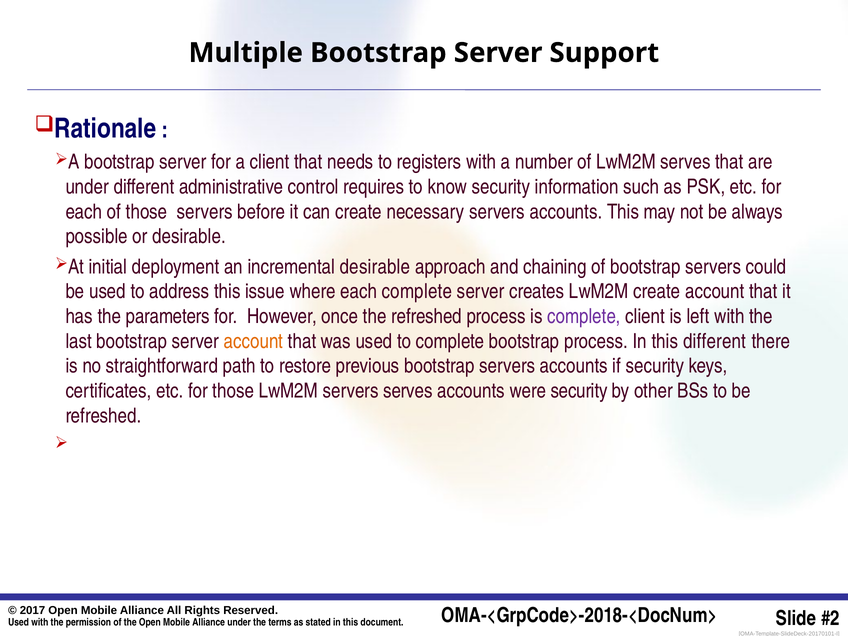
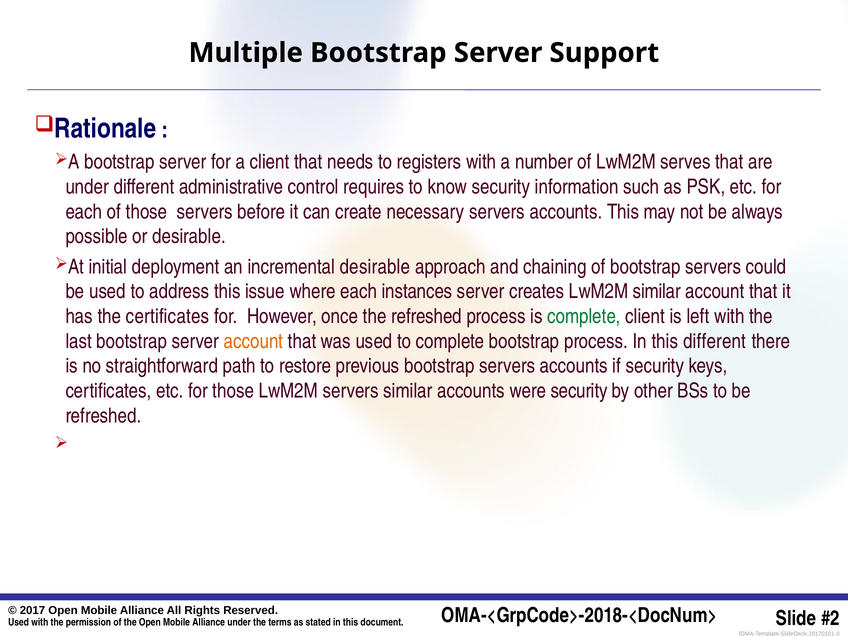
each complete: complete -> instances
LwM2M create: create -> similar
the parameters: parameters -> certificates
complete at (584, 316) colour: purple -> green
servers serves: serves -> similar
